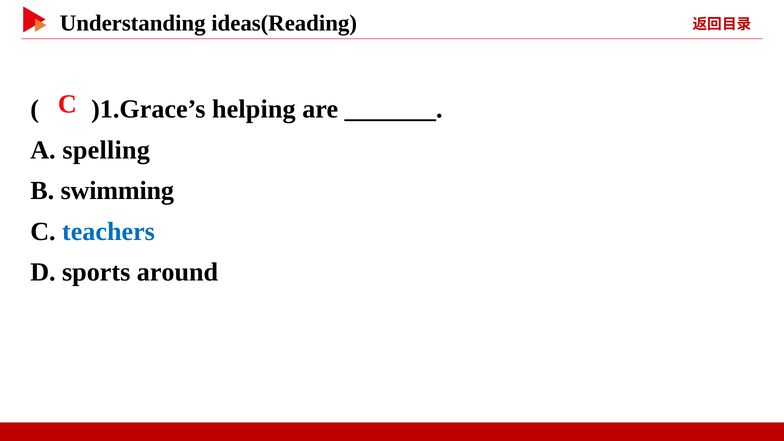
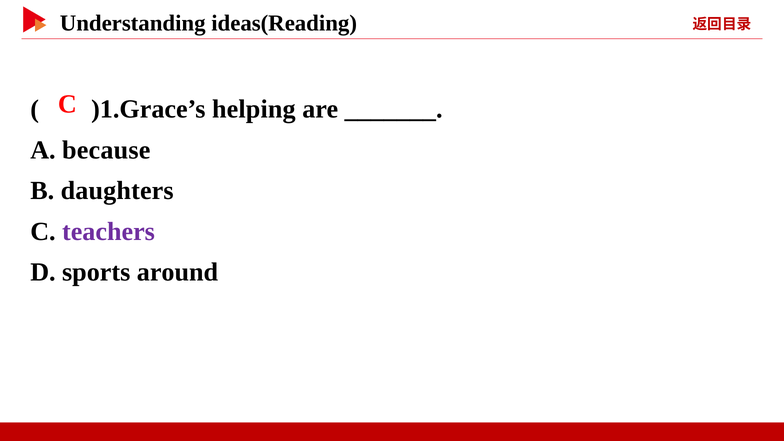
spelling: spelling -> because
swimming: swimming -> daughters
teachers colour: blue -> purple
